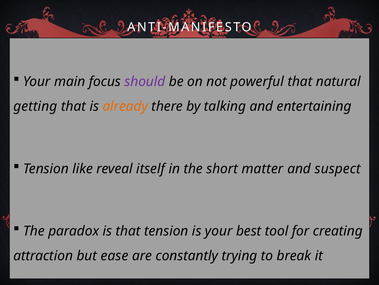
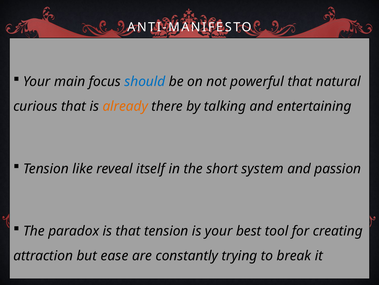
should colour: purple -> blue
getting: getting -> curious
matter: matter -> system
suspect: suspect -> passion
